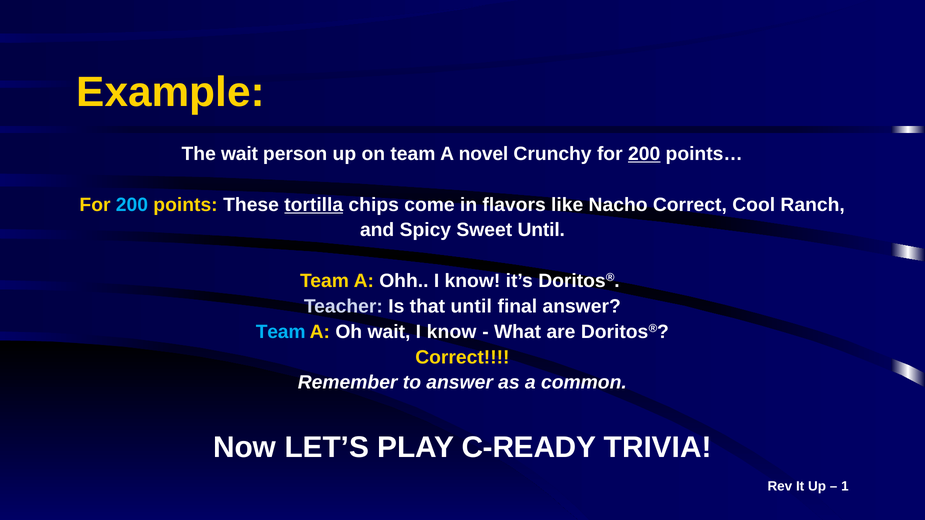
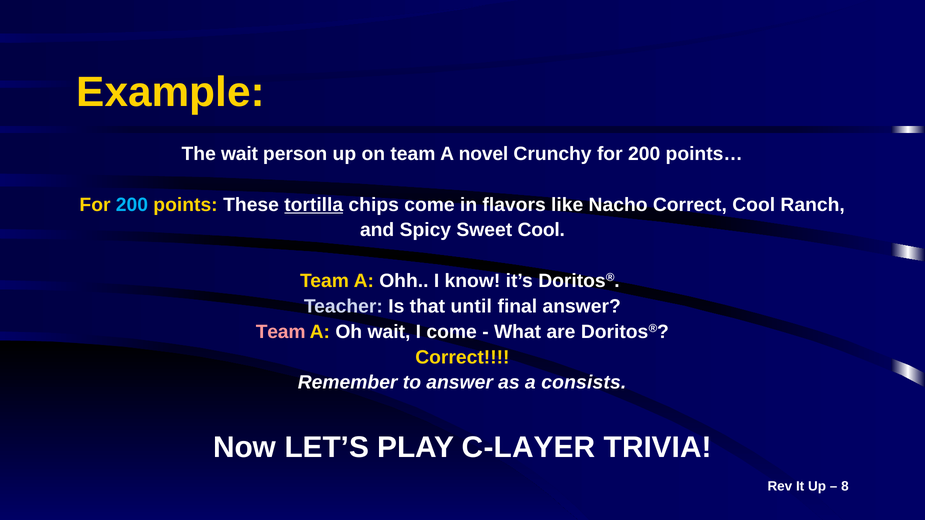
200 at (644, 154) underline: present -> none
Sweet Until: Until -> Cool
Team at (281, 332) colour: light blue -> pink
wait I know: know -> come
common: common -> consists
C-READY: C-READY -> C-LAYER
1: 1 -> 8
